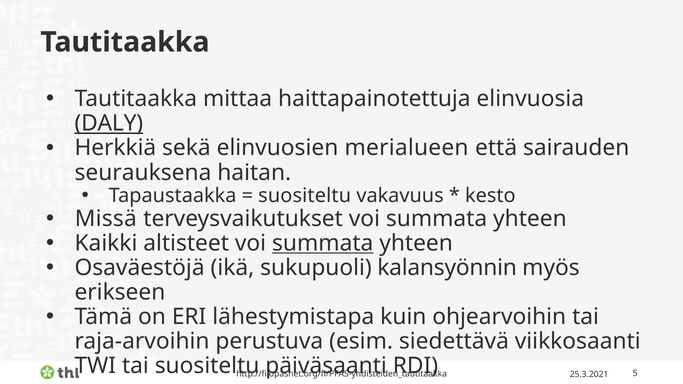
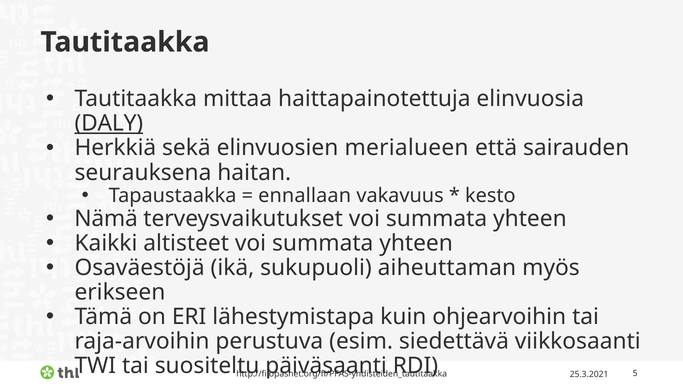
suositeltu at (305, 196): suositeltu -> ennallaan
Missä: Missä -> Nämä
summata at (323, 243) underline: present -> none
kalansyönnin: kalansyönnin -> aiheuttaman
